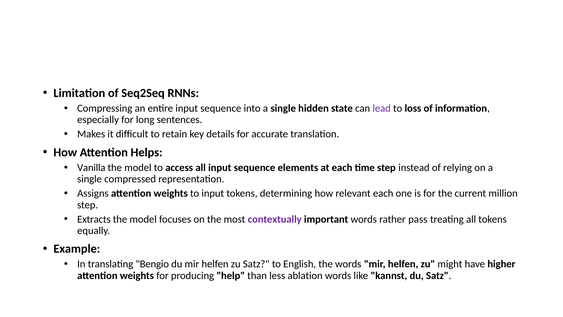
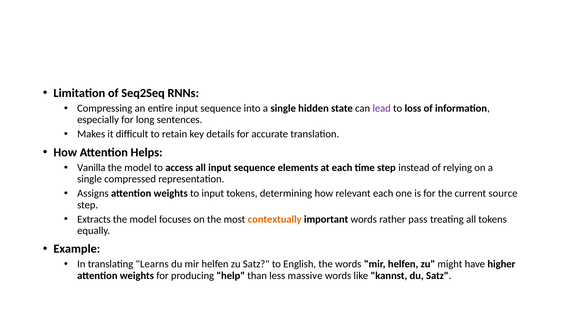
million: million -> source
contextually colour: purple -> orange
Bengio: Bengio -> Learns
ablation: ablation -> massive
